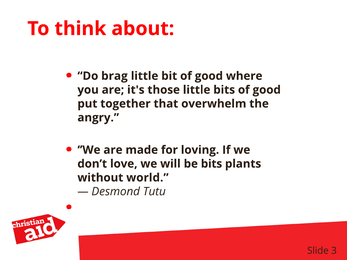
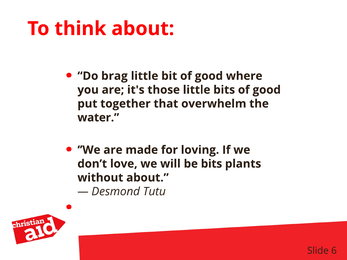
angry: angry -> water
without world: world -> about
3: 3 -> 6
